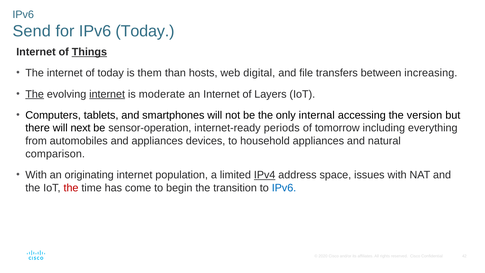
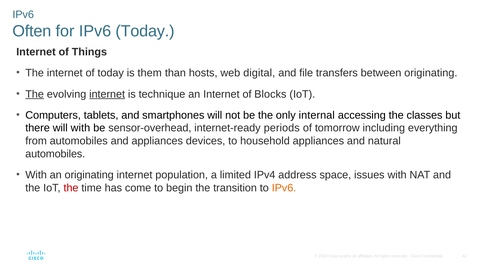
Send: Send -> Often
Things underline: present -> none
between increasing: increasing -> originating
moderate: moderate -> technique
Layers: Layers -> Blocks
version: version -> classes
will next: next -> with
sensor-operation: sensor-operation -> sensor-overhead
comparison at (55, 154): comparison -> automobiles
IPv4 underline: present -> none
IPv6 at (284, 188) colour: blue -> orange
